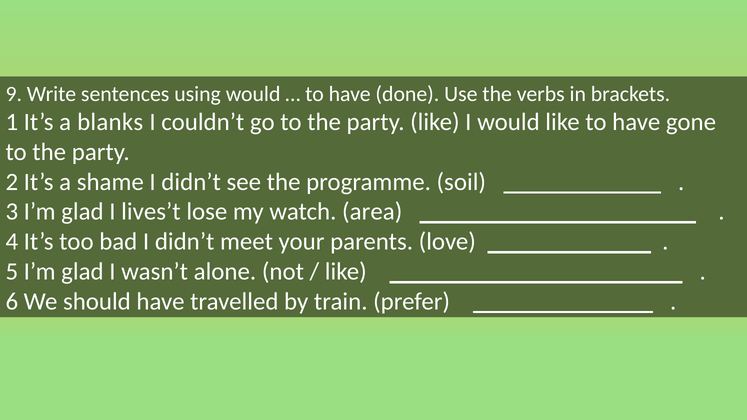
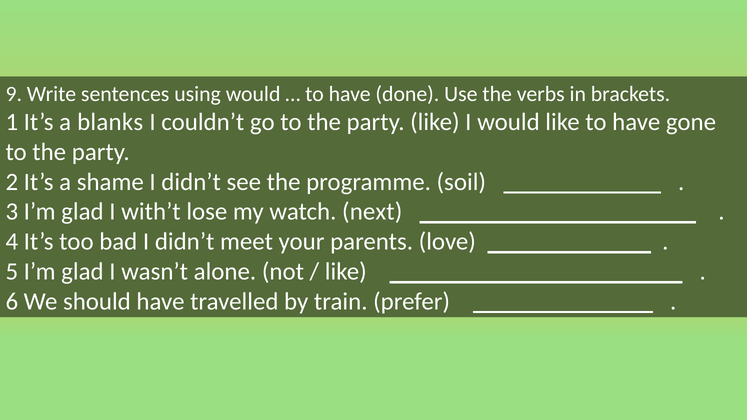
lives’t: lives’t -> with’t
area: area -> next
